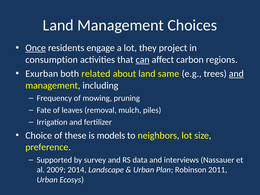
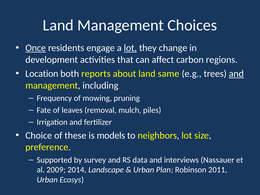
lot at (130, 48) underline: none -> present
project: project -> change
consumption: consumption -> development
can underline: present -> none
Exurban: Exurban -> Location
related: related -> reports
